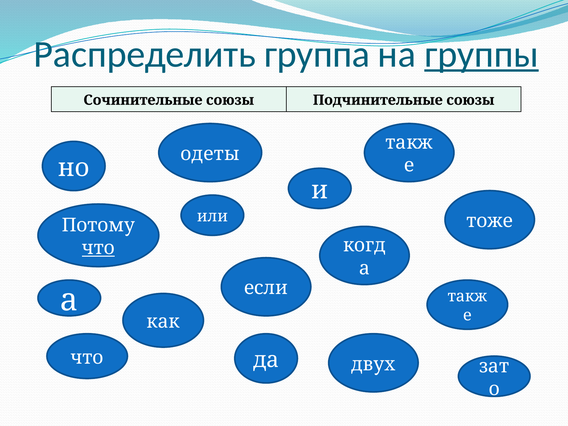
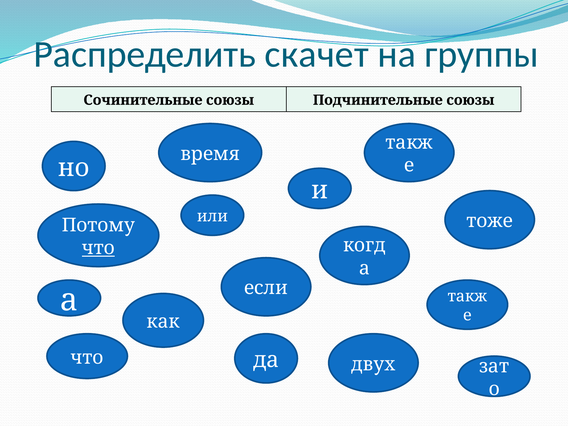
группа: группа -> скачет
группы underline: present -> none
одеты: одеты -> время
